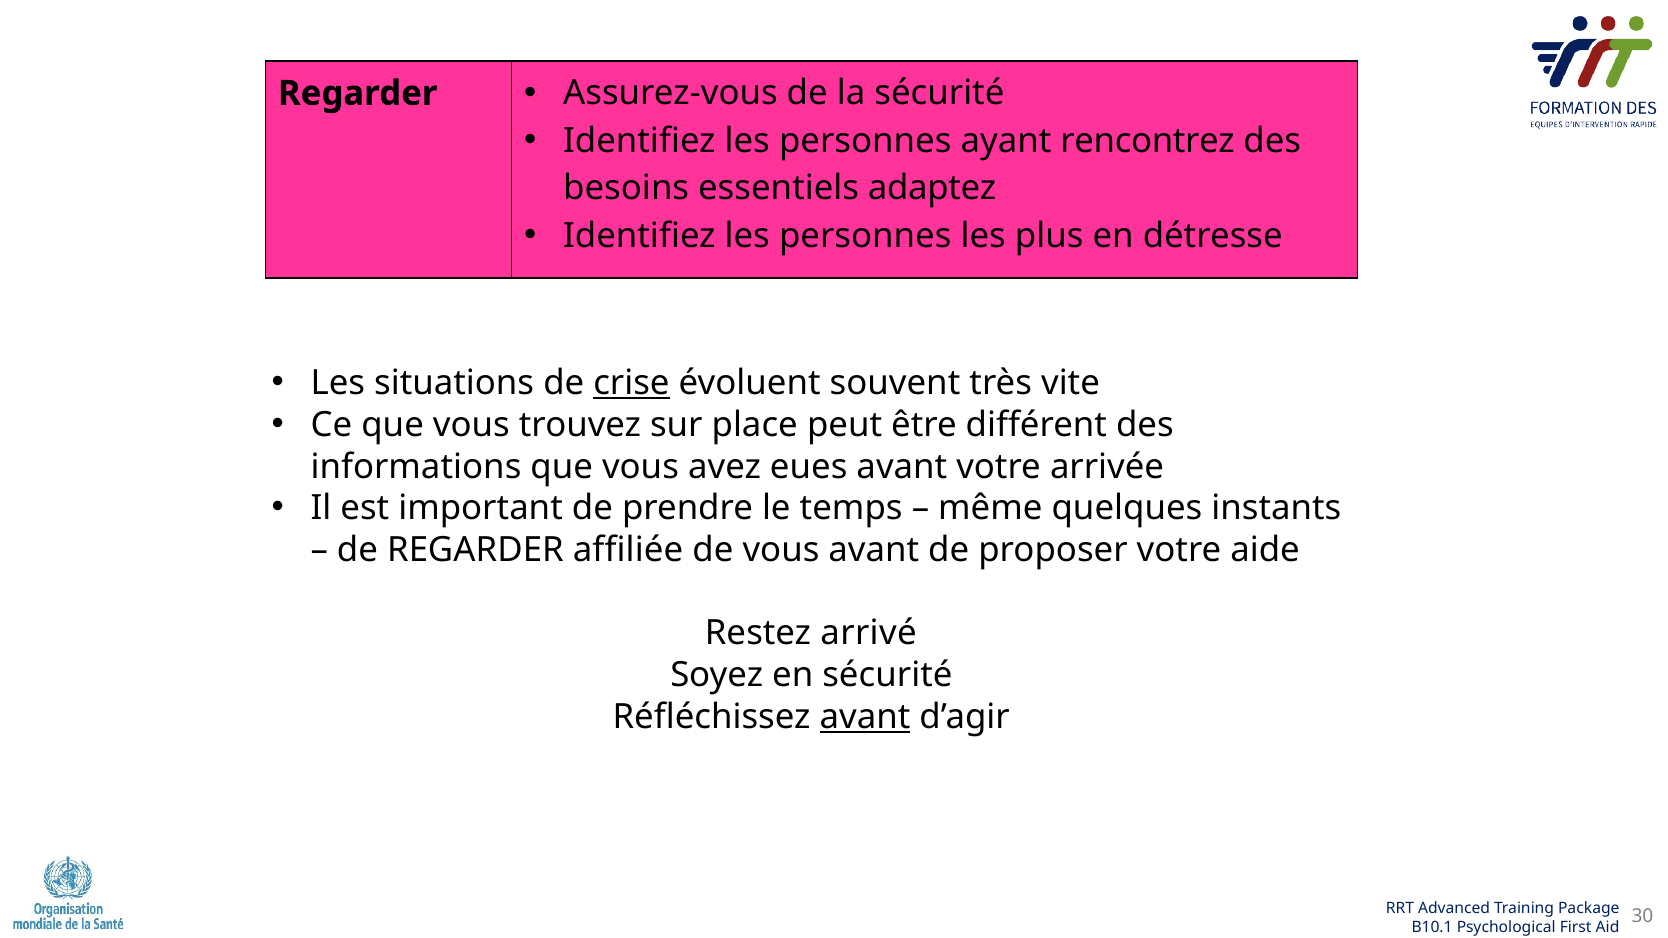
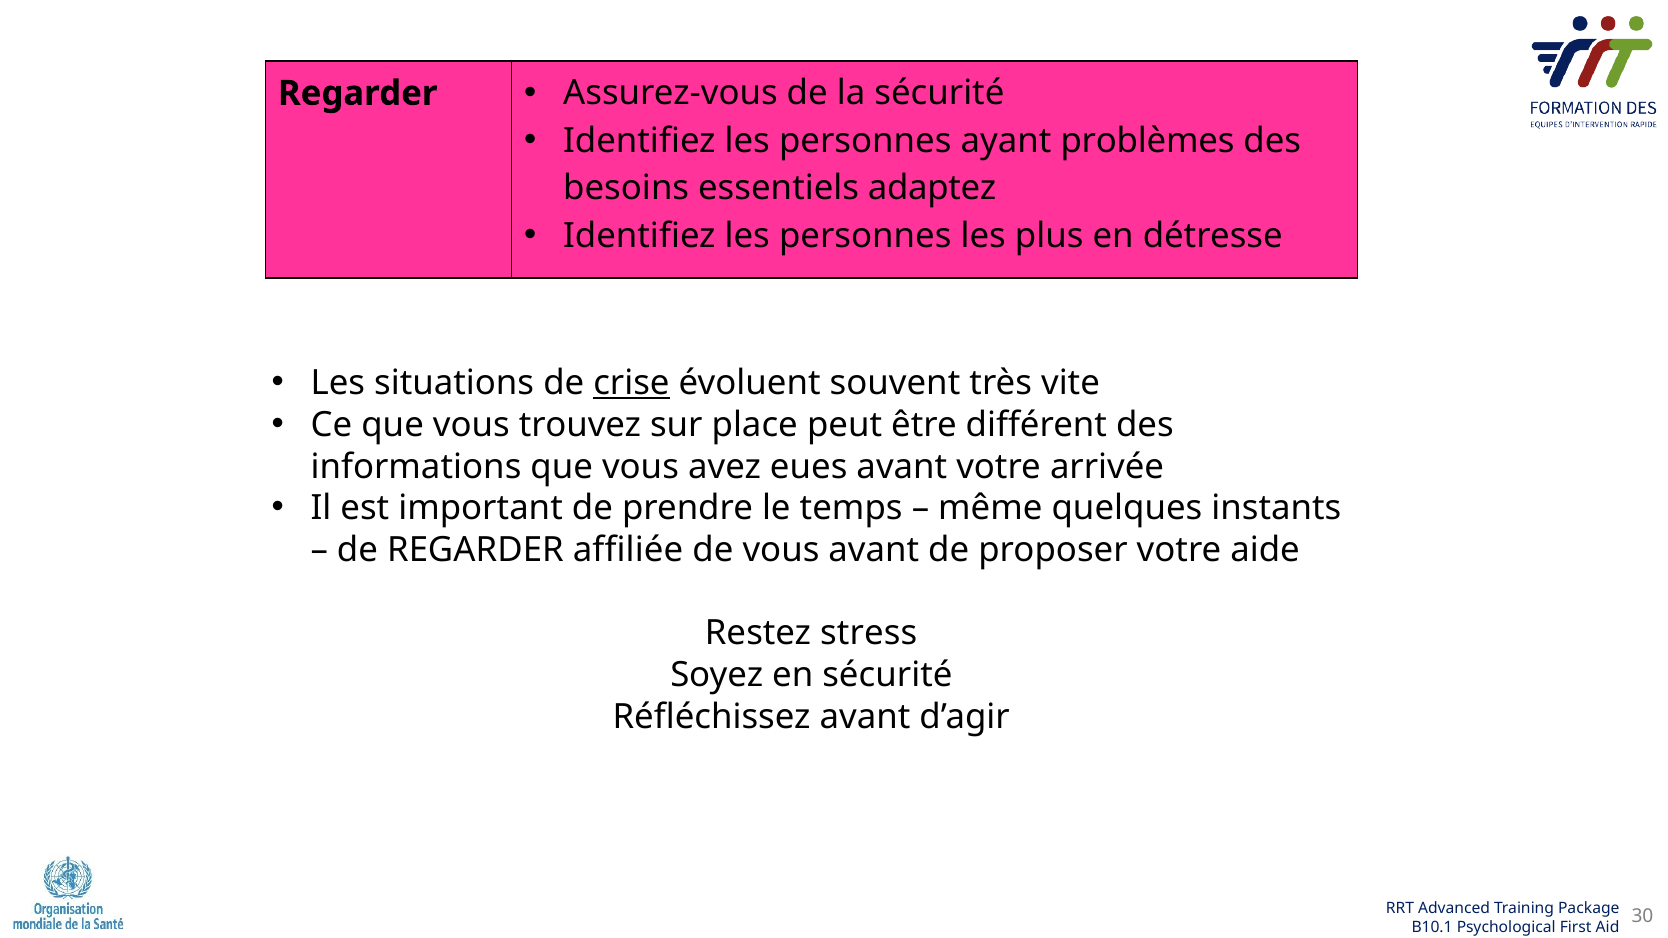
rencontrez: rencontrez -> problèmes
arrivé: arrivé -> stress
avant at (865, 717) underline: present -> none
